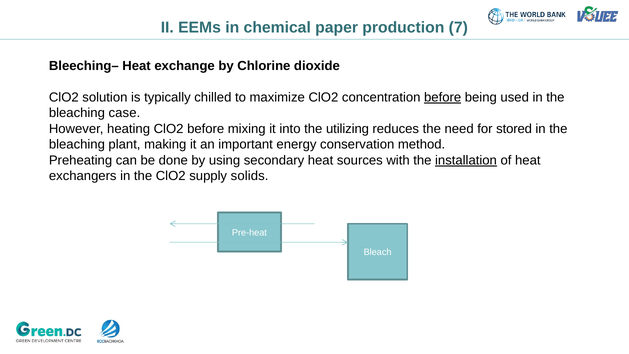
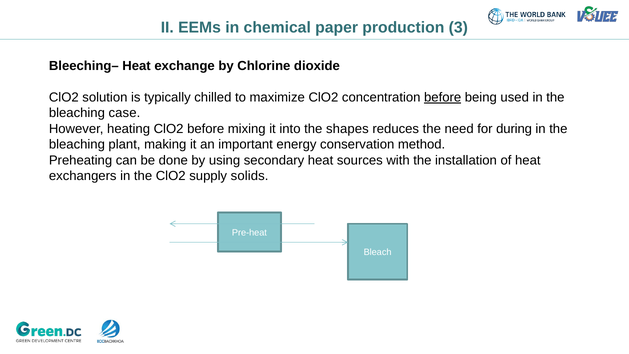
7: 7 -> 3
utilizing: utilizing -> shapes
stored: stored -> during
installation underline: present -> none
